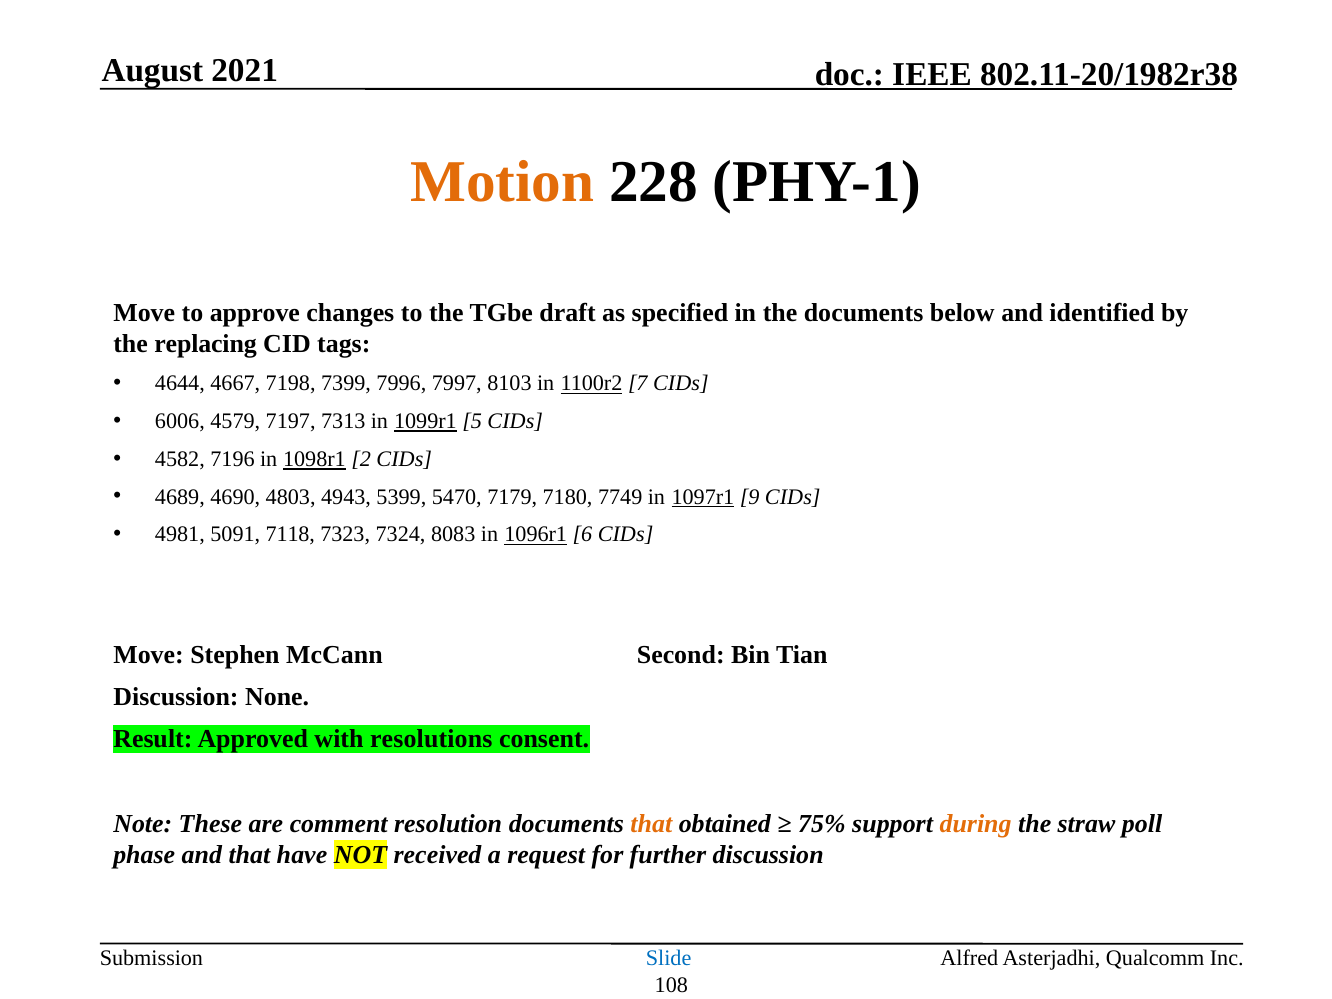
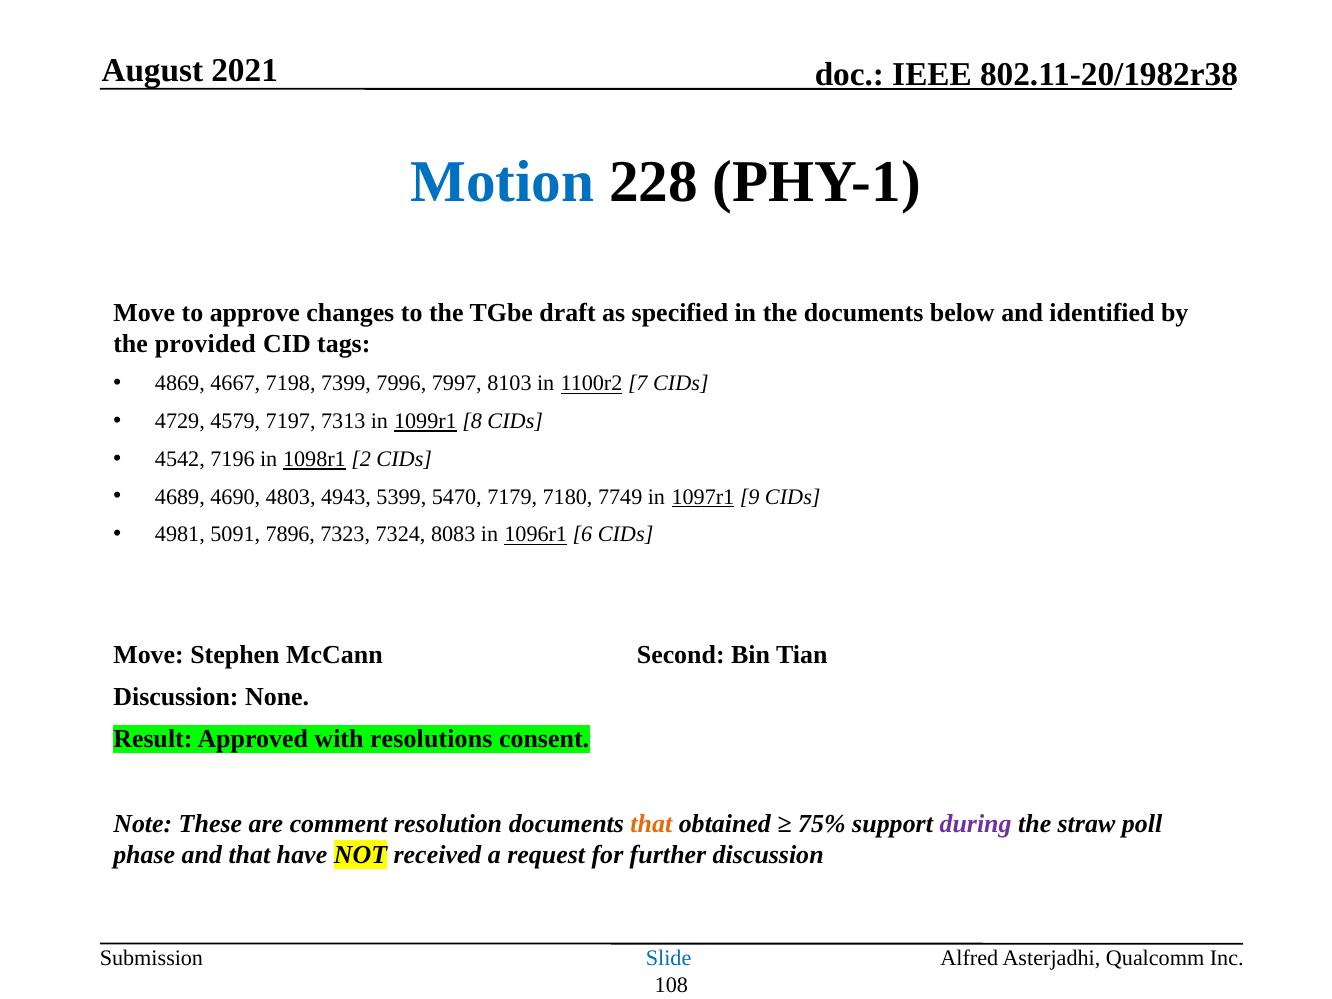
Motion colour: orange -> blue
replacing: replacing -> provided
4644: 4644 -> 4869
6006: 6006 -> 4729
5: 5 -> 8
4582: 4582 -> 4542
7118: 7118 -> 7896
during colour: orange -> purple
